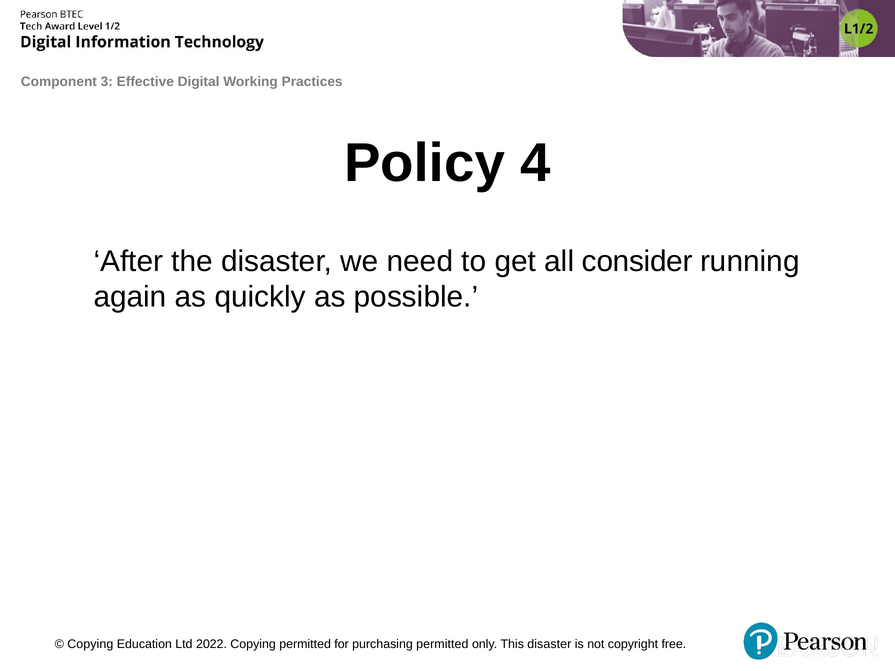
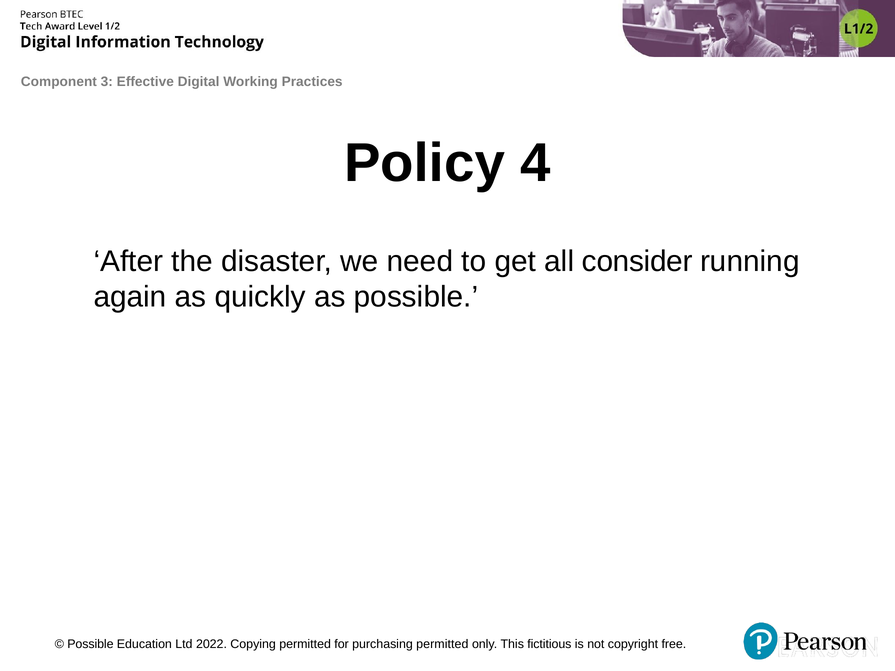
Copying at (90, 644): Copying -> Possible
This disaster: disaster -> fictitious
